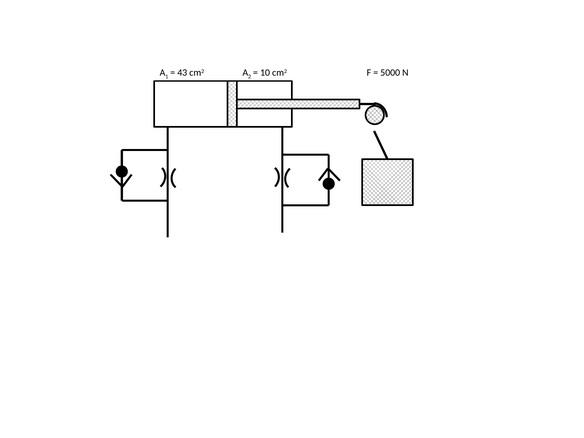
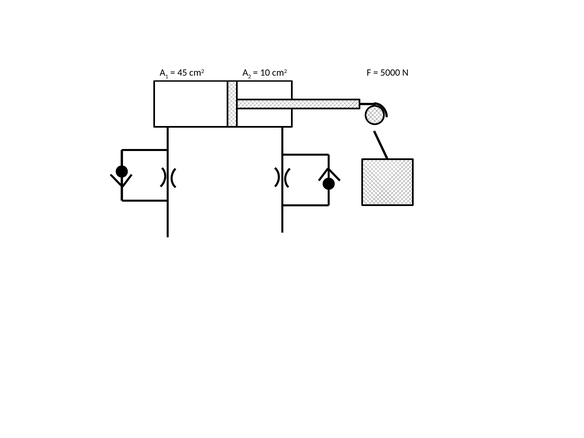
43: 43 -> 45
